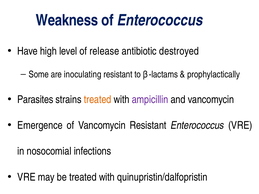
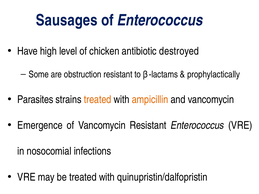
Weakness: Weakness -> Sausages
release: release -> chicken
inoculating: inoculating -> obstruction
ampicillin colour: purple -> orange
